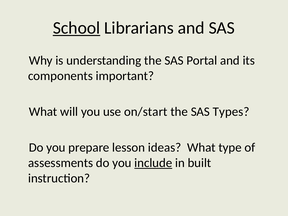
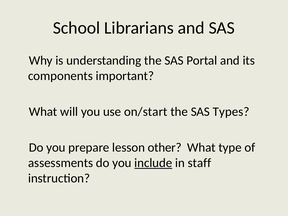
School underline: present -> none
ideas: ideas -> other
built: built -> staff
